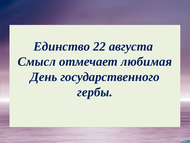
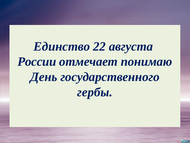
Смысл: Смысл -> России
любимая: любимая -> понимаю
